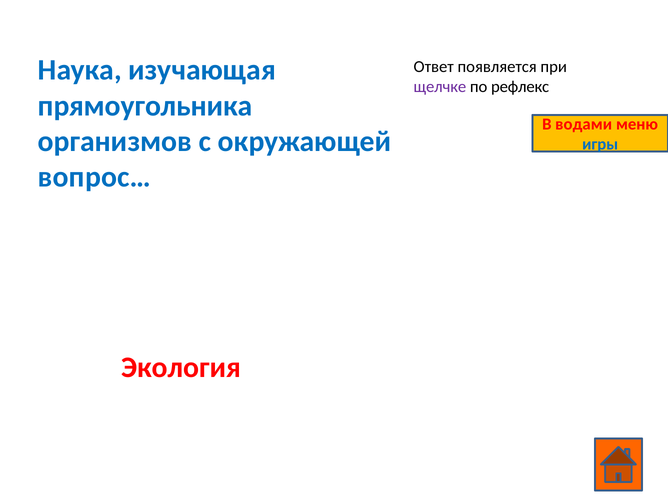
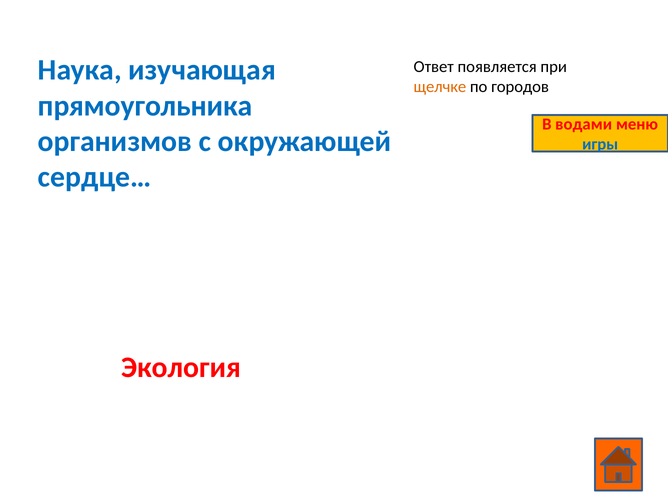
щелчке colour: purple -> orange
рефлекс: рефлекс -> городов
вопрос…: вопрос… -> сердце…
